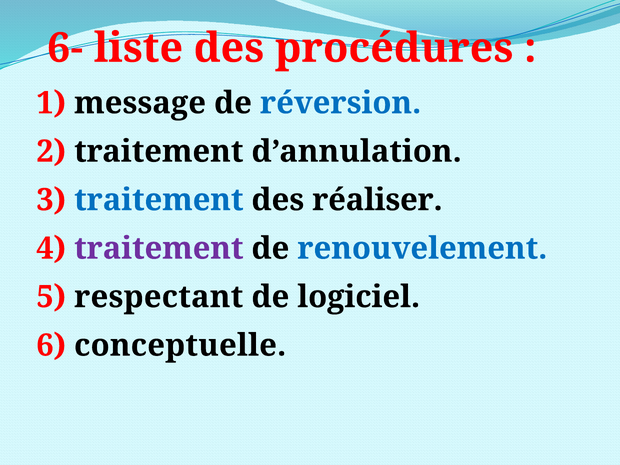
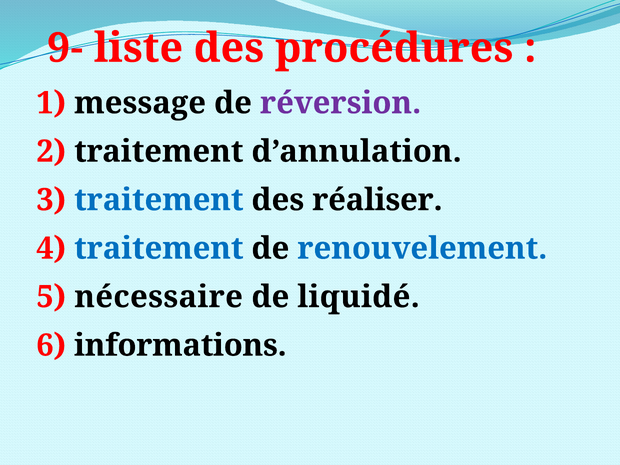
6-: 6- -> 9-
réversion colour: blue -> purple
traitement at (159, 248) colour: purple -> blue
respectant: respectant -> nécessaire
logiciel: logiciel -> liquidé
conceptuelle: conceptuelle -> informations
